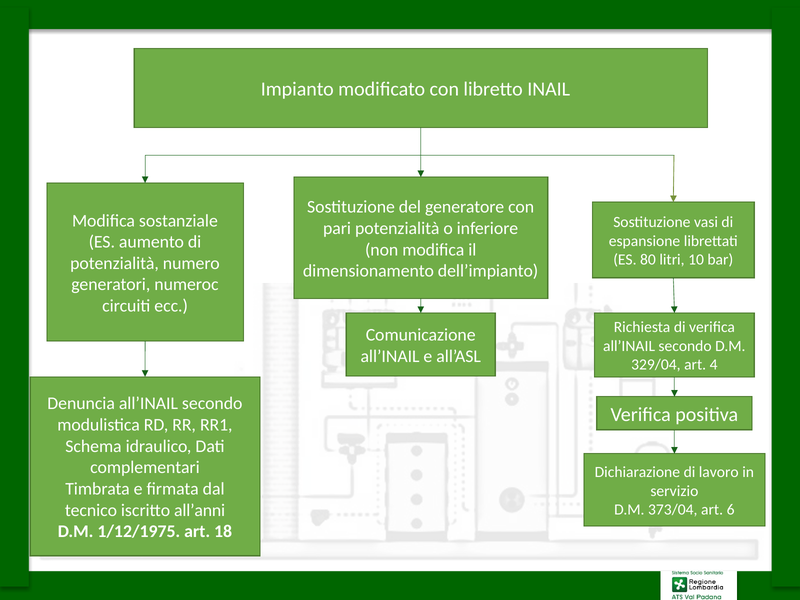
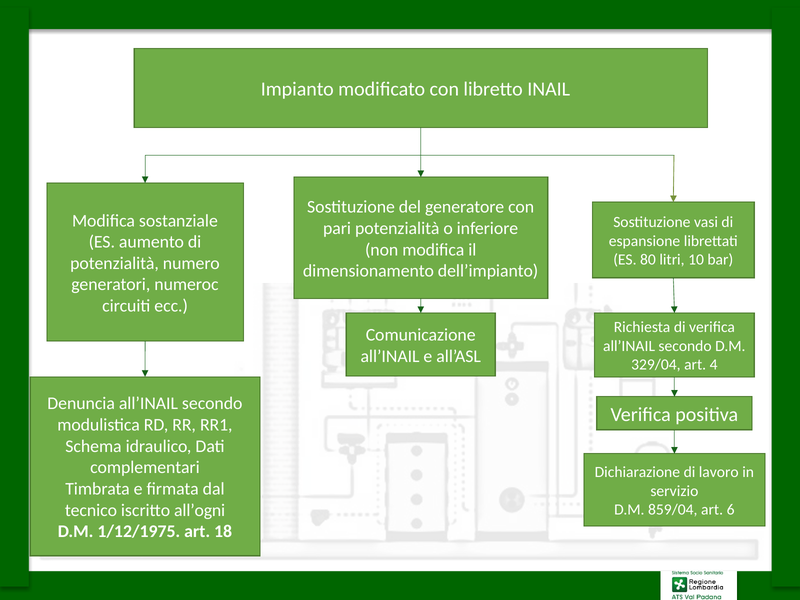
all’anni: all’anni -> all’ogni
373/04: 373/04 -> 859/04
